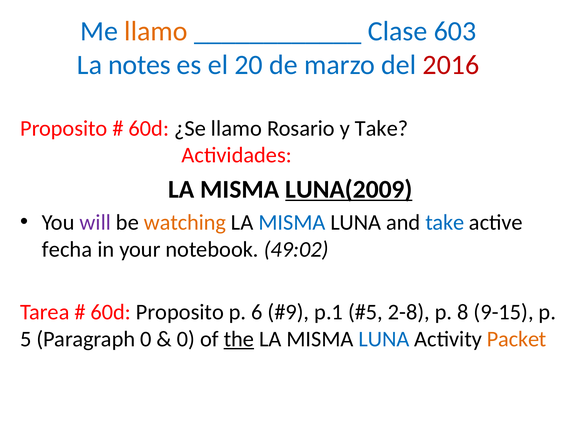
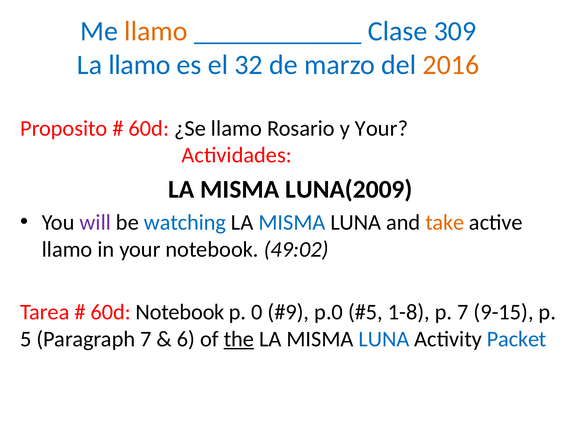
603: 603 -> 309
La notes: notes -> llamo
20: 20 -> 32
2016 colour: red -> orange
y Take: Take -> Your
LUNA(2009 underline: present -> none
watching colour: orange -> blue
take at (445, 222) colour: blue -> orange
fecha at (67, 249): fecha -> llamo
60d Proposito: Proposito -> Notebook
6: 6 -> 0
p.1: p.1 -> p.0
2-8: 2-8 -> 1-8
p 8: 8 -> 7
Paragraph 0: 0 -> 7
0 at (186, 339): 0 -> 6
Packet colour: orange -> blue
